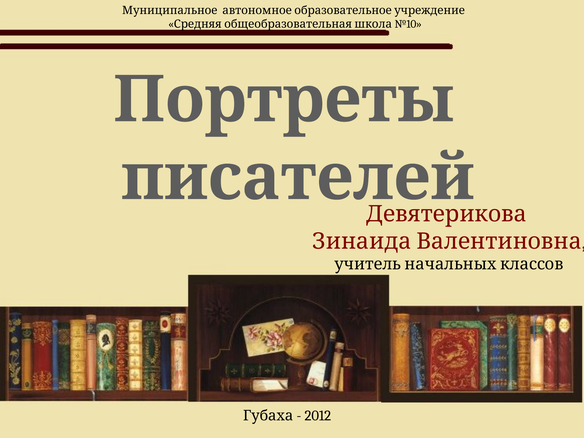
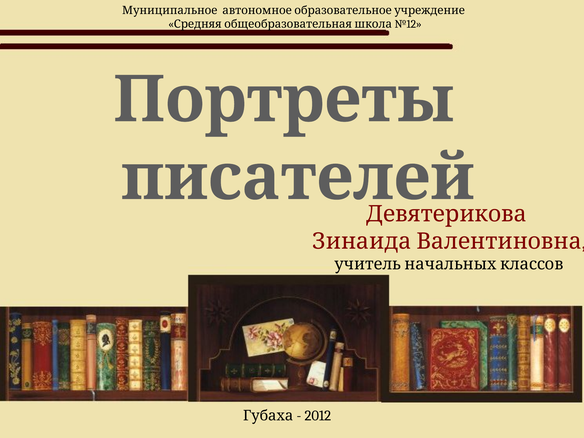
№10: №10 -> №12
